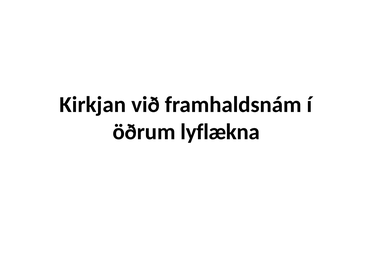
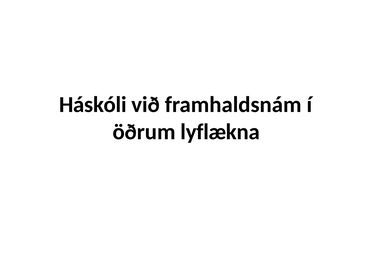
Kirkjan: Kirkjan -> Háskóli
